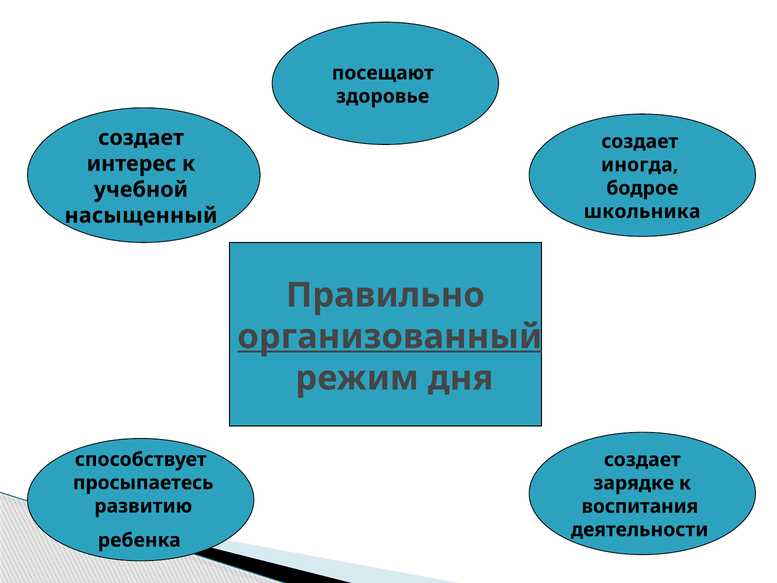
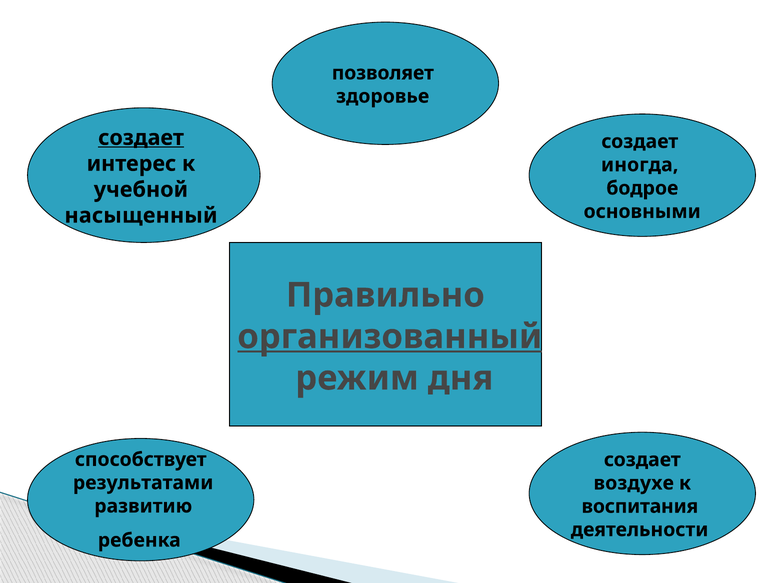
посещают: посещают -> позволяет
создает at (141, 138) underline: none -> present
школьника: школьника -> основными
просыпаетесь: просыпаетесь -> результатами
зарядке: зарядке -> воздухе
